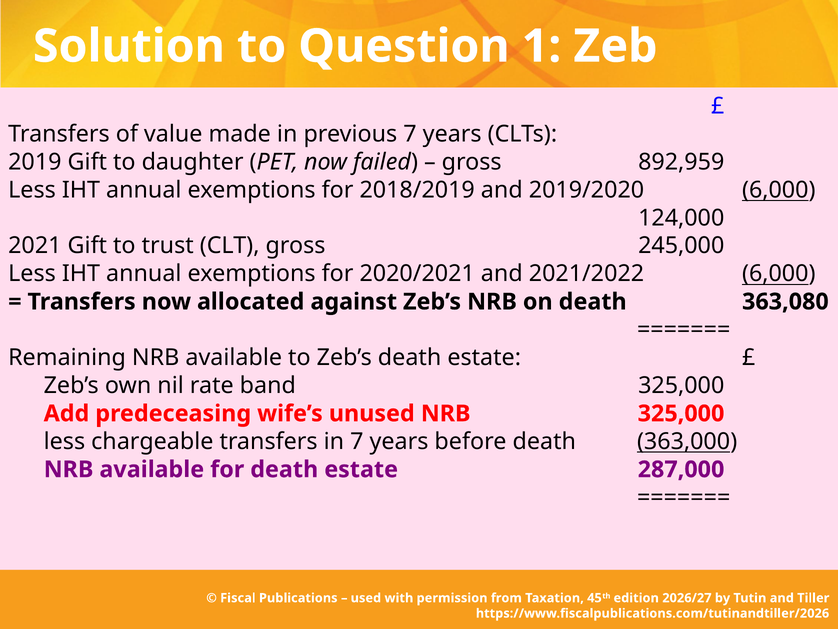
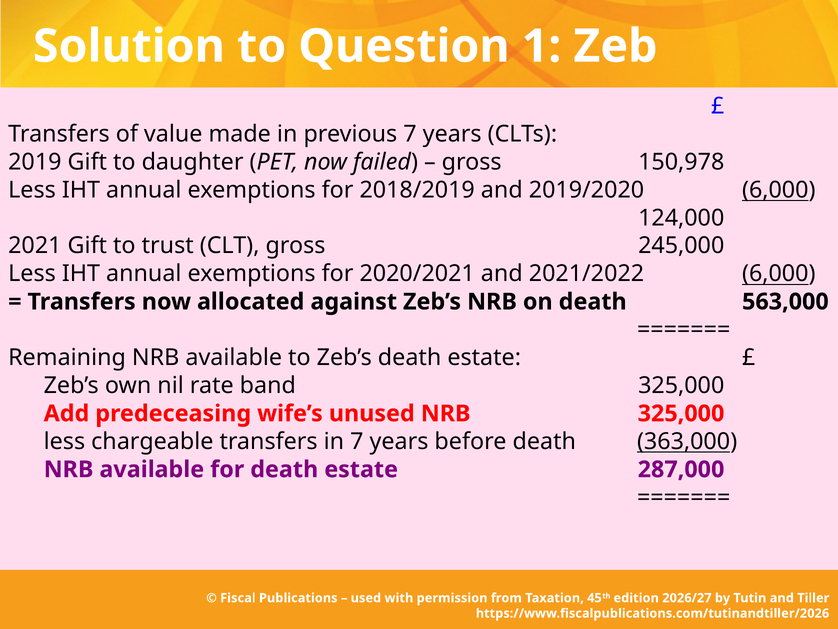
892,959: 892,959 -> 150,978
363,080: 363,080 -> 563,000
